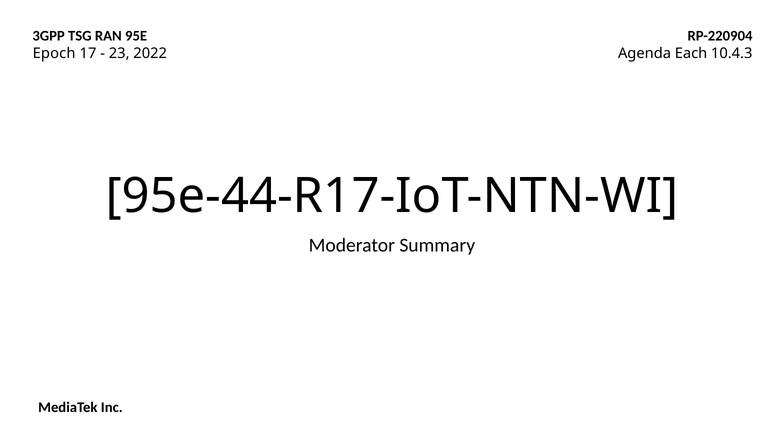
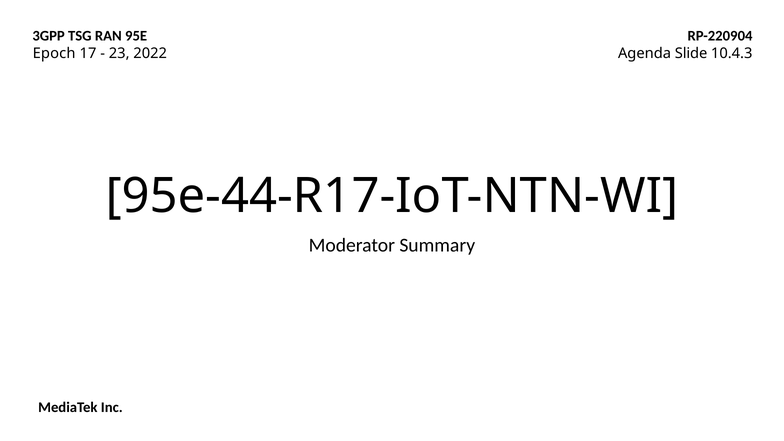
Each: Each -> Slide
